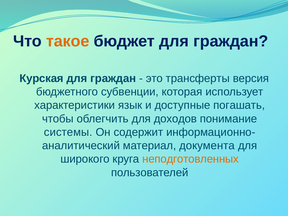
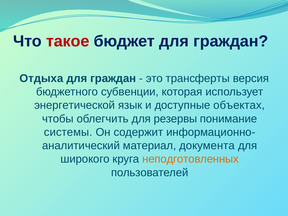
такое colour: orange -> red
Курская: Курская -> Отдыха
характеристики: характеристики -> энергетической
погашать: погашать -> объектах
доходов: доходов -> резервы
